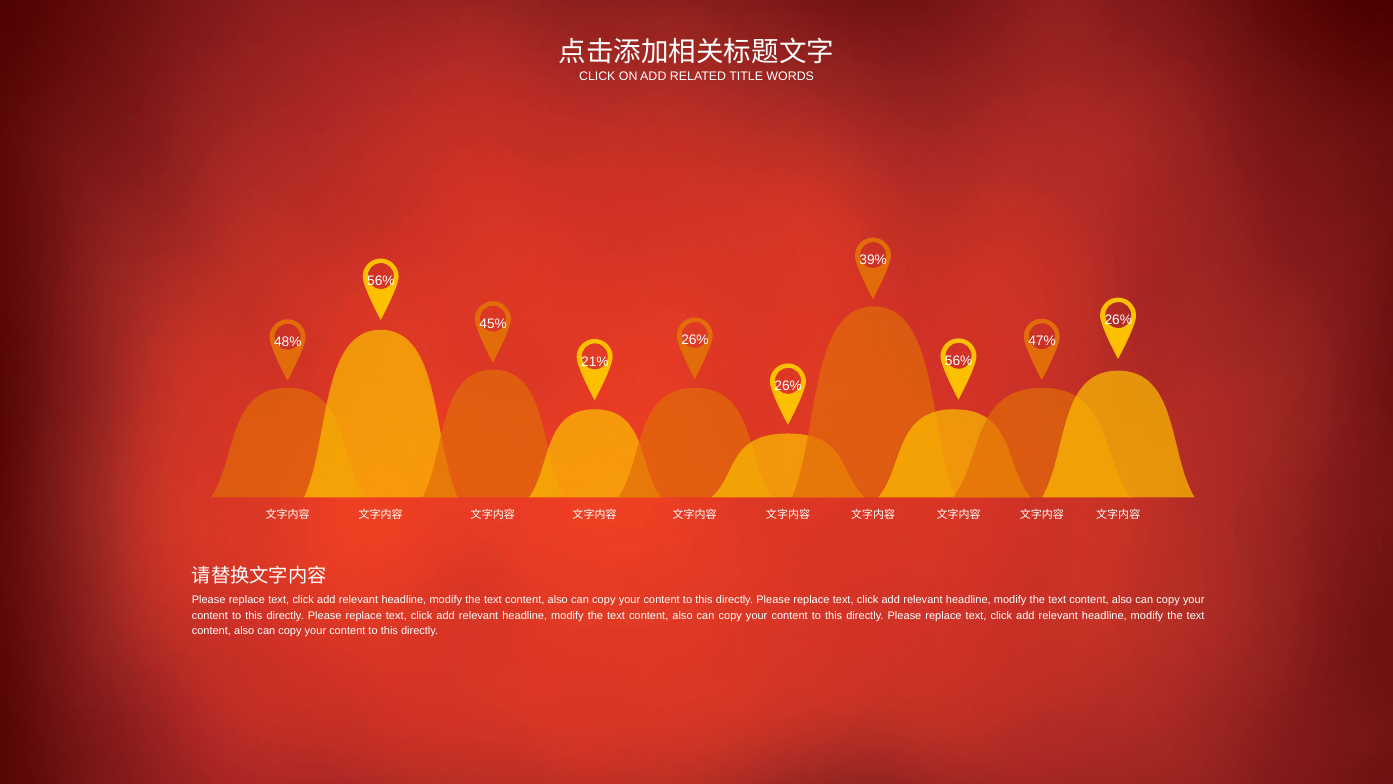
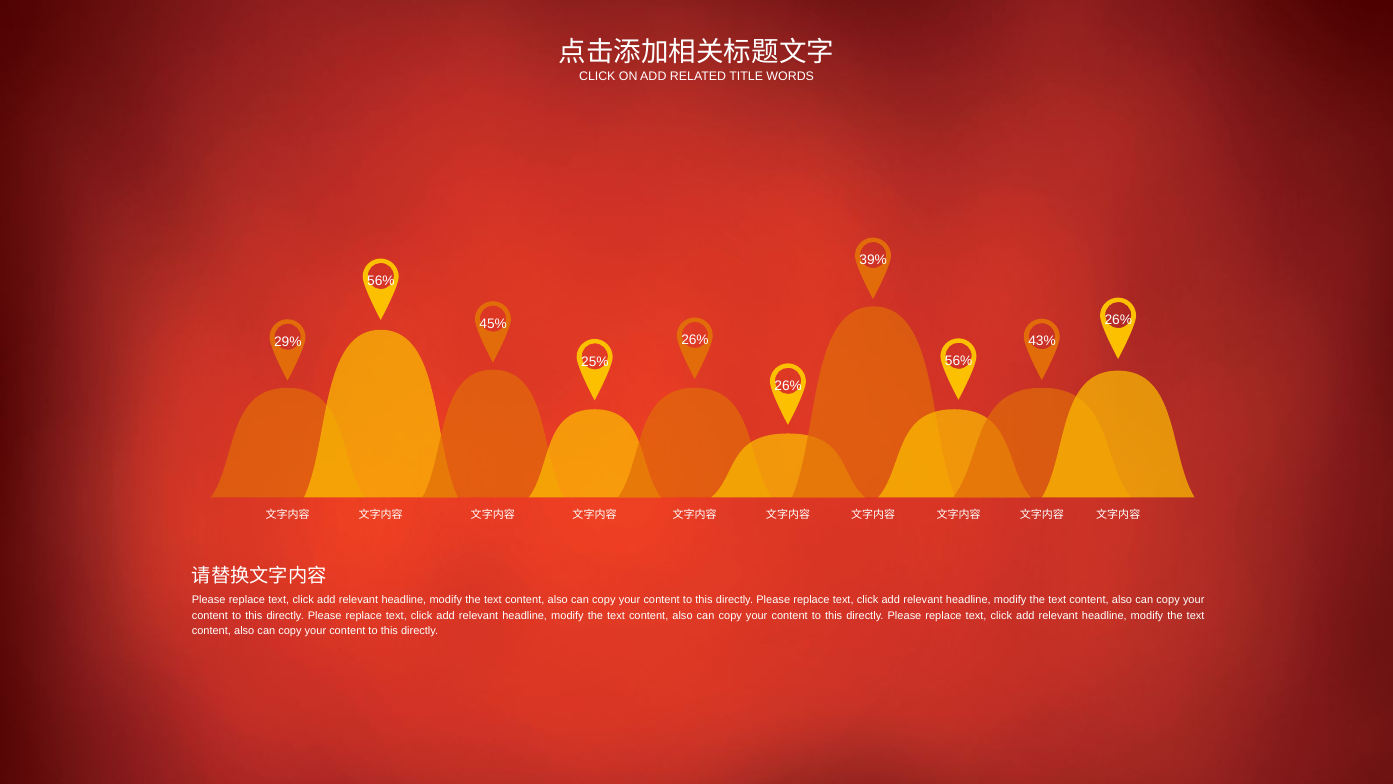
47%: 47% -> 43%
48%: 48% -> 29%
21%: 21% -> 25%
